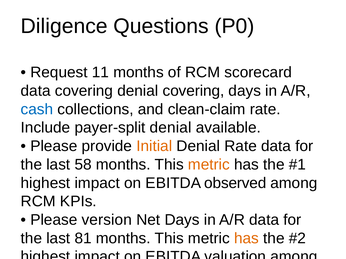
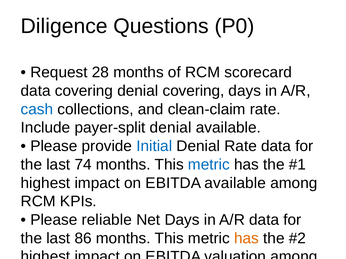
11: 11 -> 28
Initial colour: orange -> blue
58: 58 -> 74
metric at (209, 165) colour: orange -> blue
EBITDA observed: observed -> available
version: version -> reliable
81: 81 -> 86
